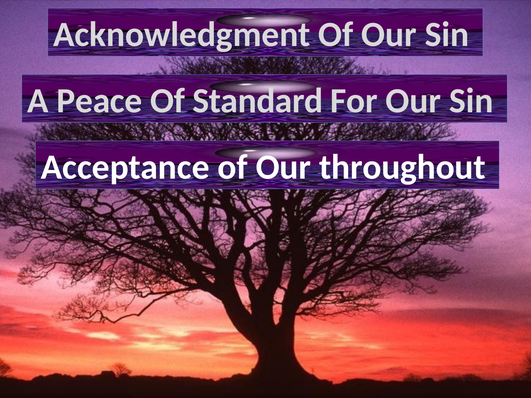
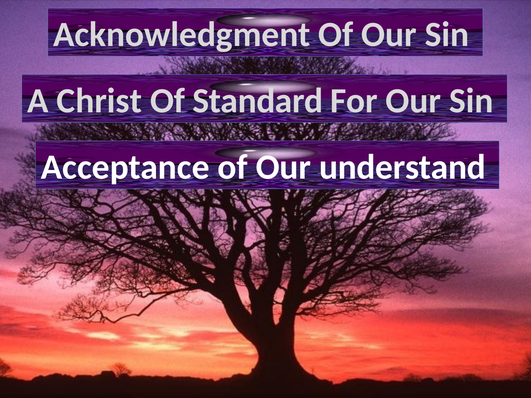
Peace: Peace -> Christ
throughout: throughout -> understand
